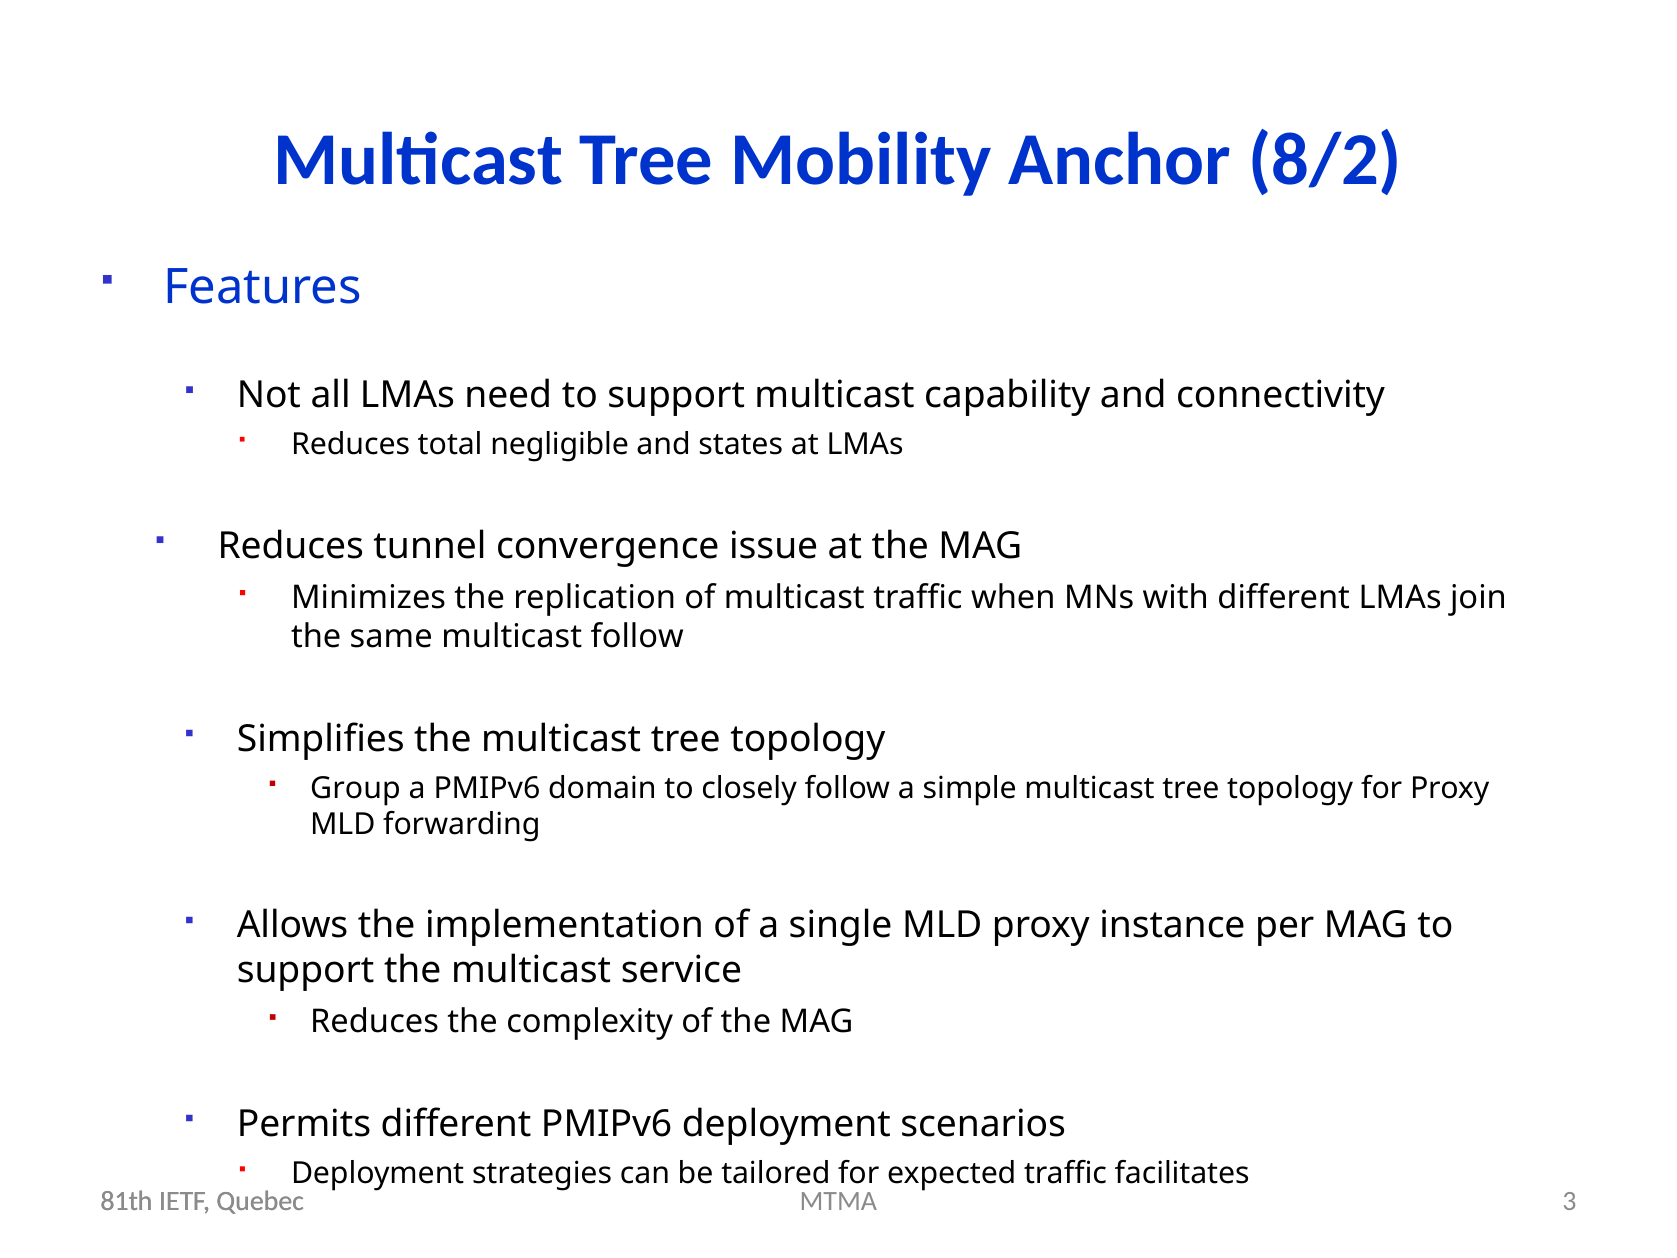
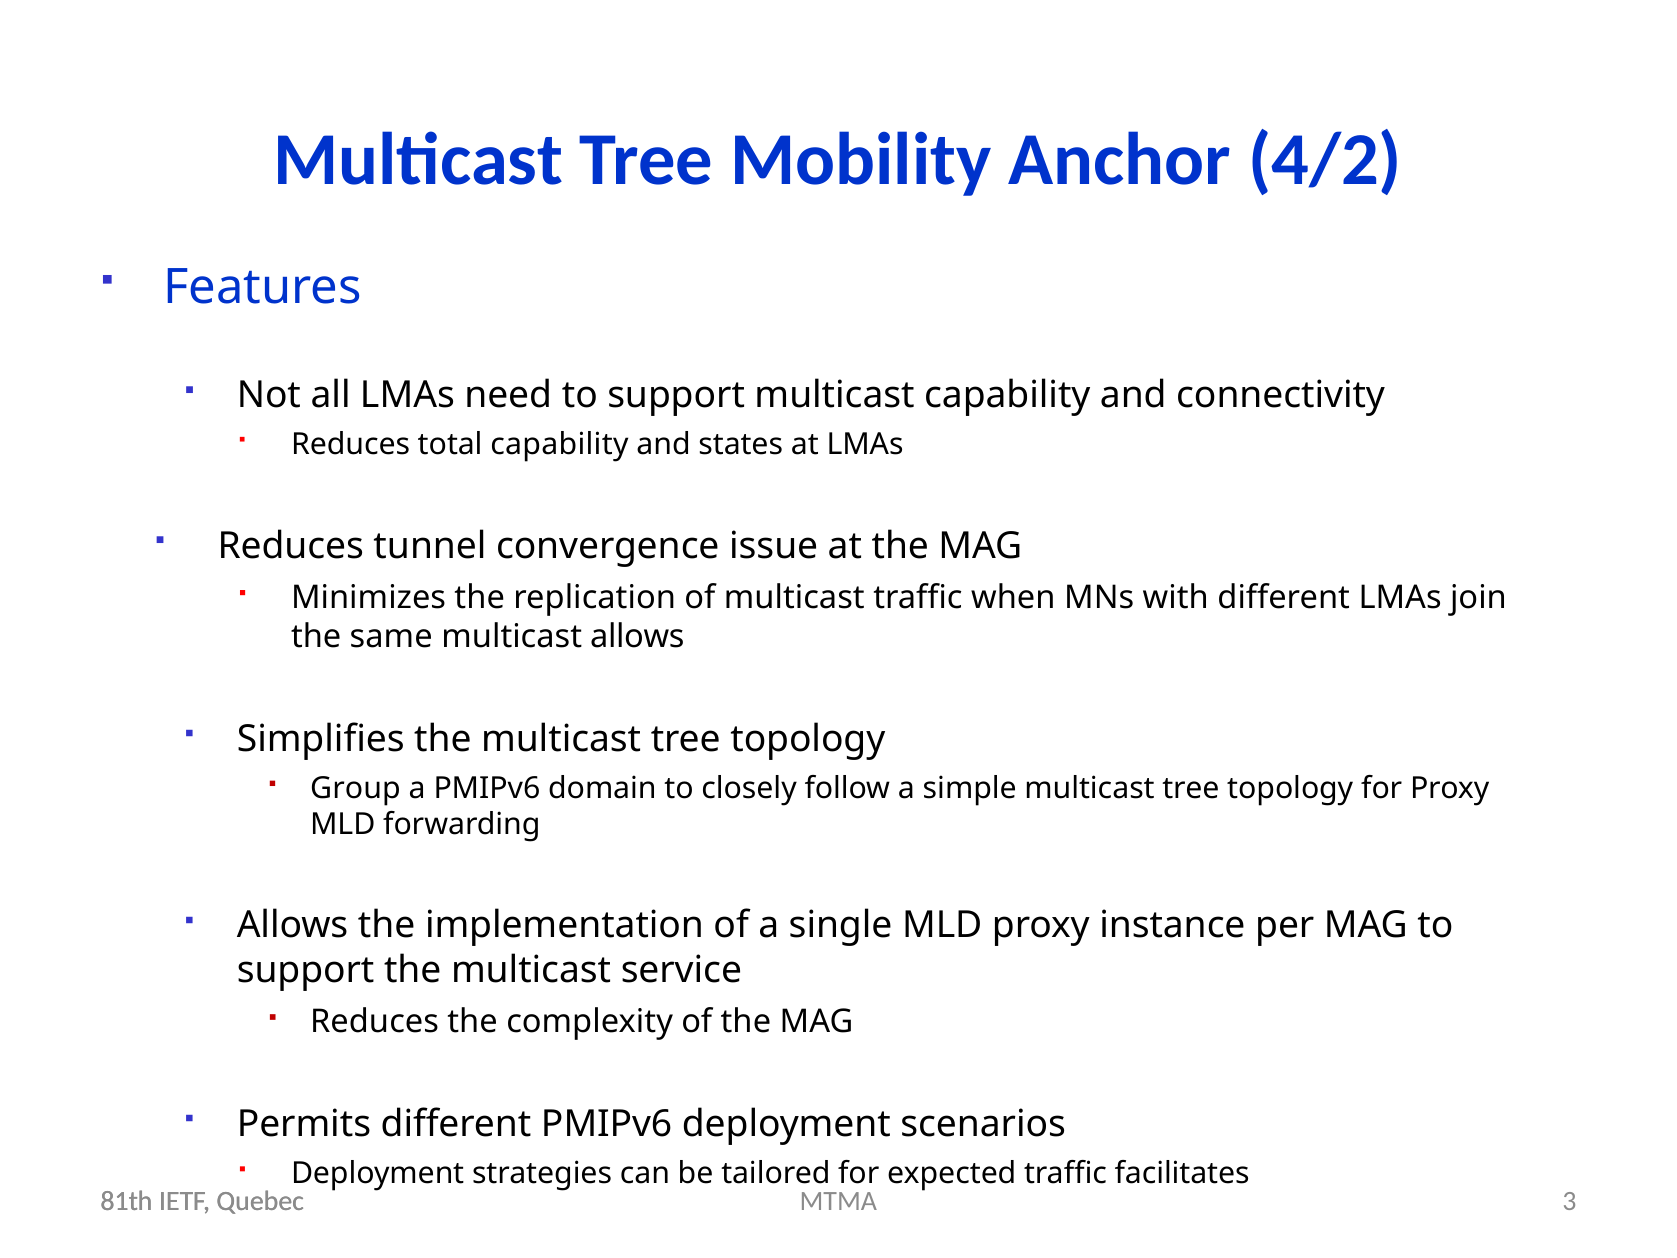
8/2: 8/2 -> 4/2
total negligible: negligible -> capability
multicast follow: follow -> allows
